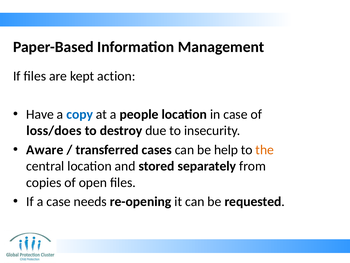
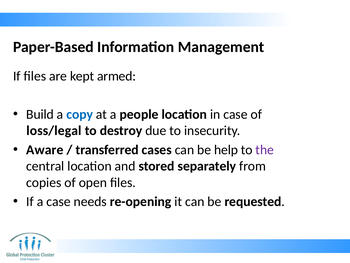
action: action -> armed
Have: Have -> Build
loss/does: loss/does -> loss/legal
the colour: orange -> purple
